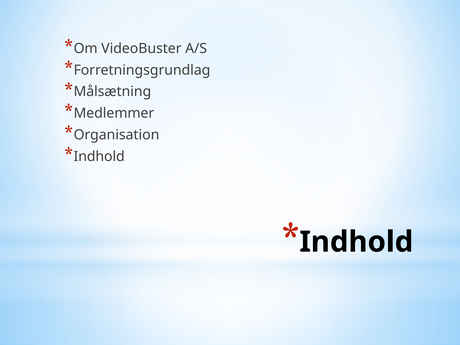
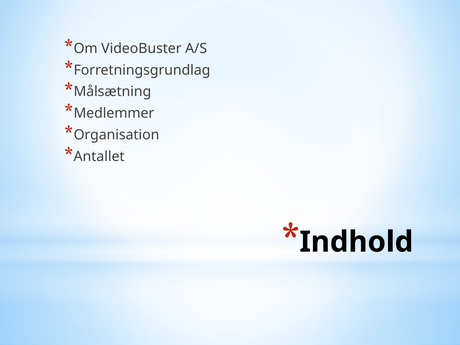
Indhold at (99, 156): Indhold -> Antallet
